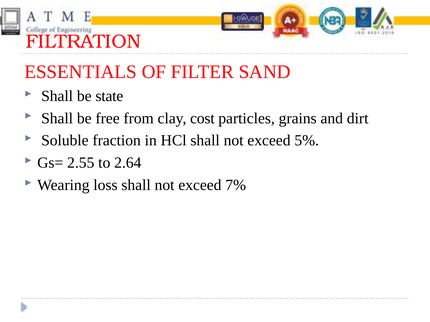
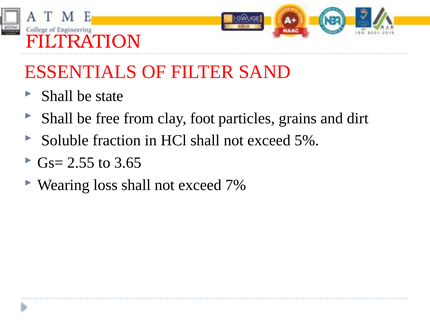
cost: cost -> foot
2.64: 2.64 -> 3.65
